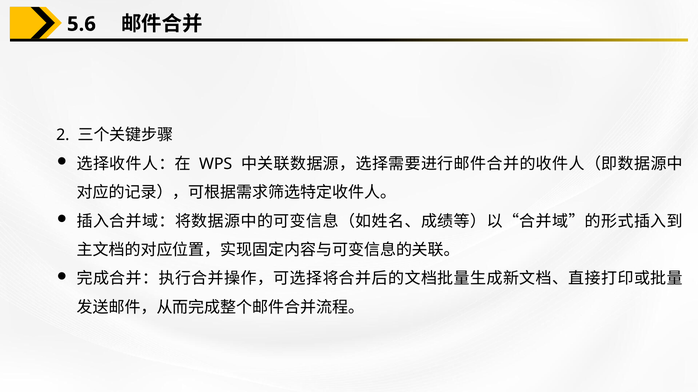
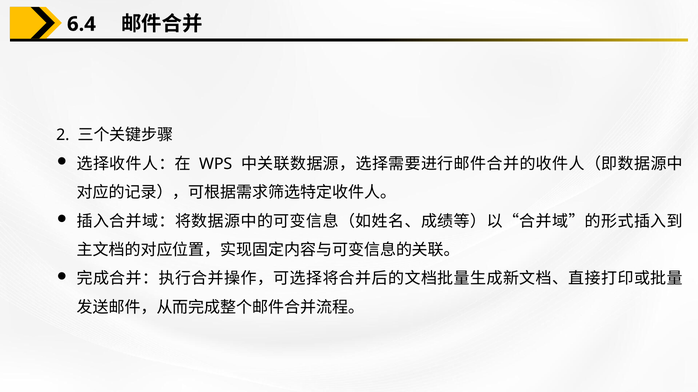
5.6: 5.6 -> 6.4
